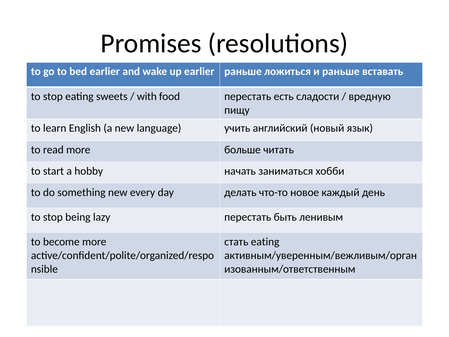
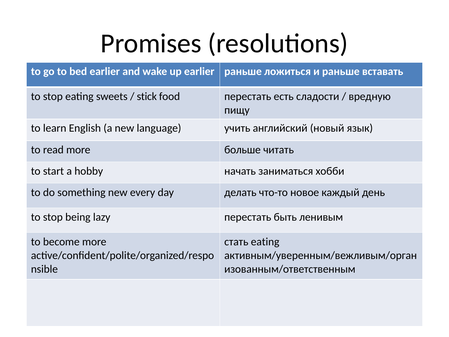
with: with -> stick
